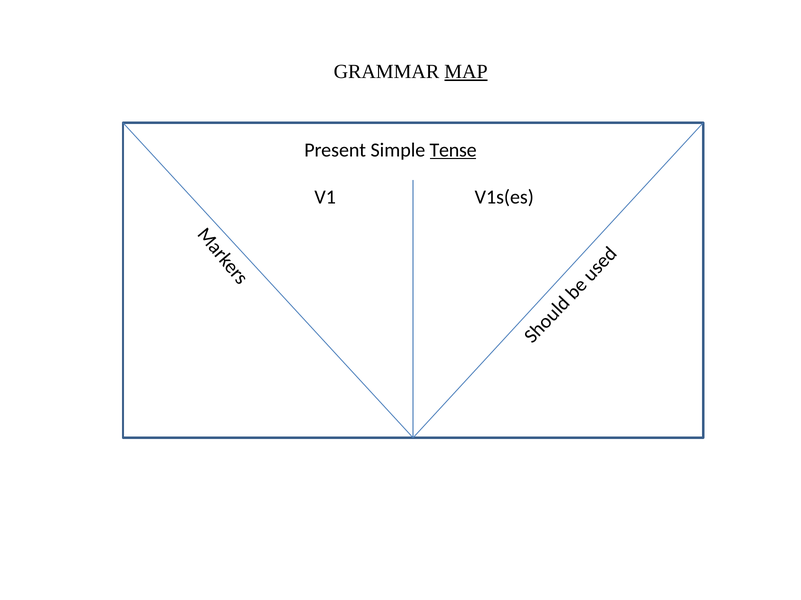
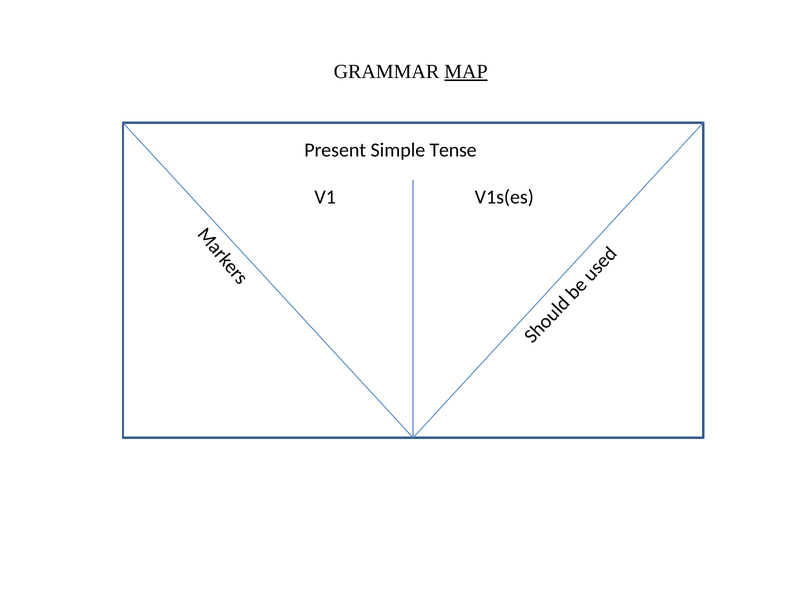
Tense underline: present -> none
